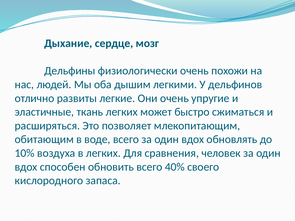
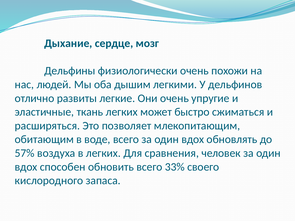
10%: 10% -> 57%
40%: 40% -> 33%
